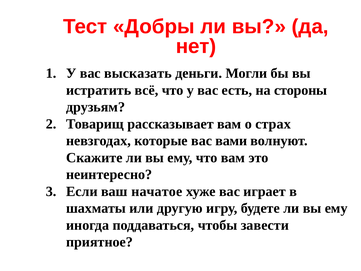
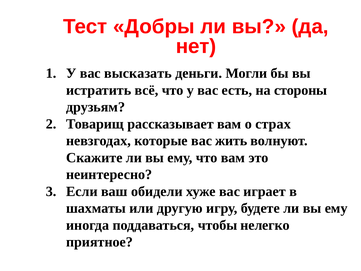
вами: вами -> жить
начатое: начатое -> обидели
завести: завести -> нелегко
